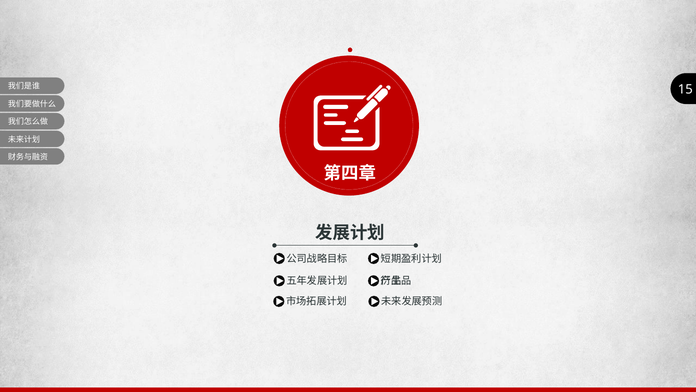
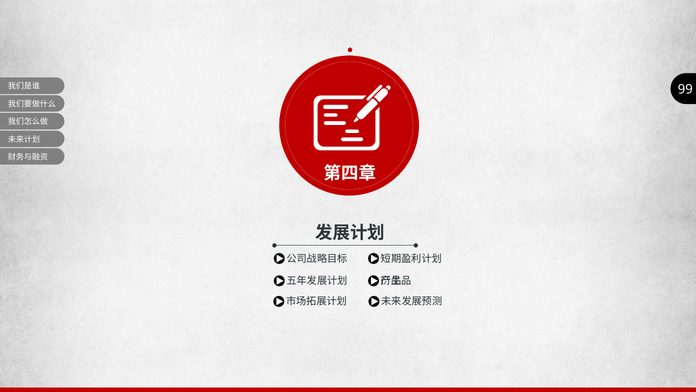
15: 15 -> 99
